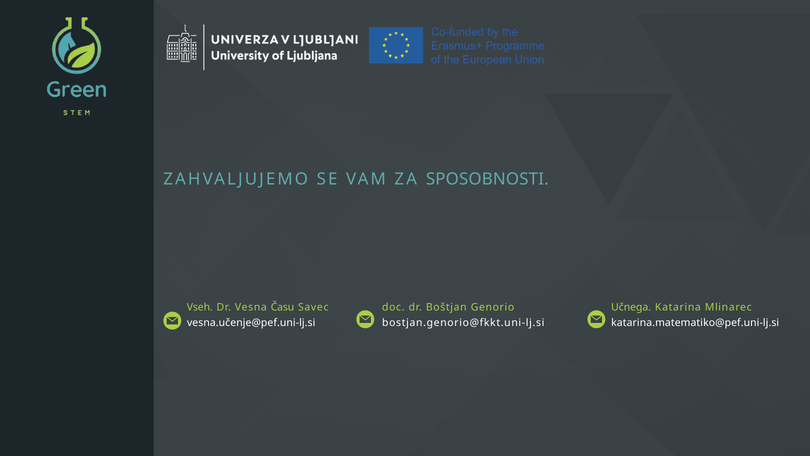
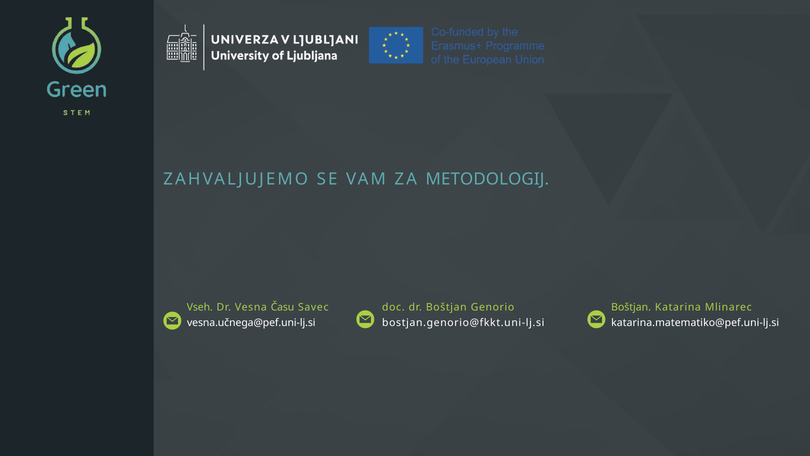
SPOSOBNOSTI: SPOSOBNOSTI -> METODOLOGIJ
Učnega at (631, 307): Učnega -> Boštjan
vesna.učenje@pef.uni-lj.si: vesna.učenje@pef.uni-lj.si -> vesna.učnega@pef.uni-lj.si
